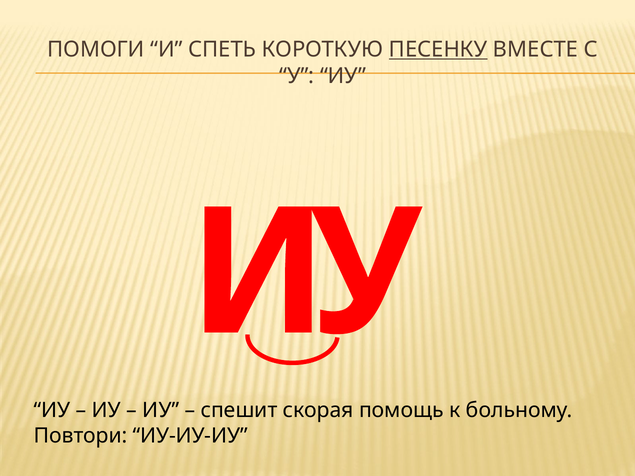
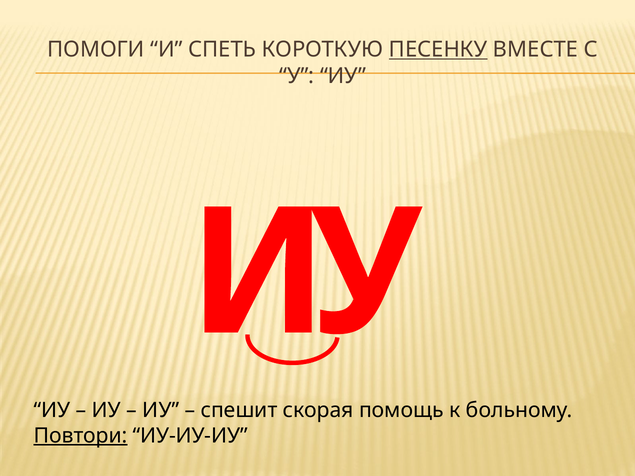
Повтори underline: none -> present
